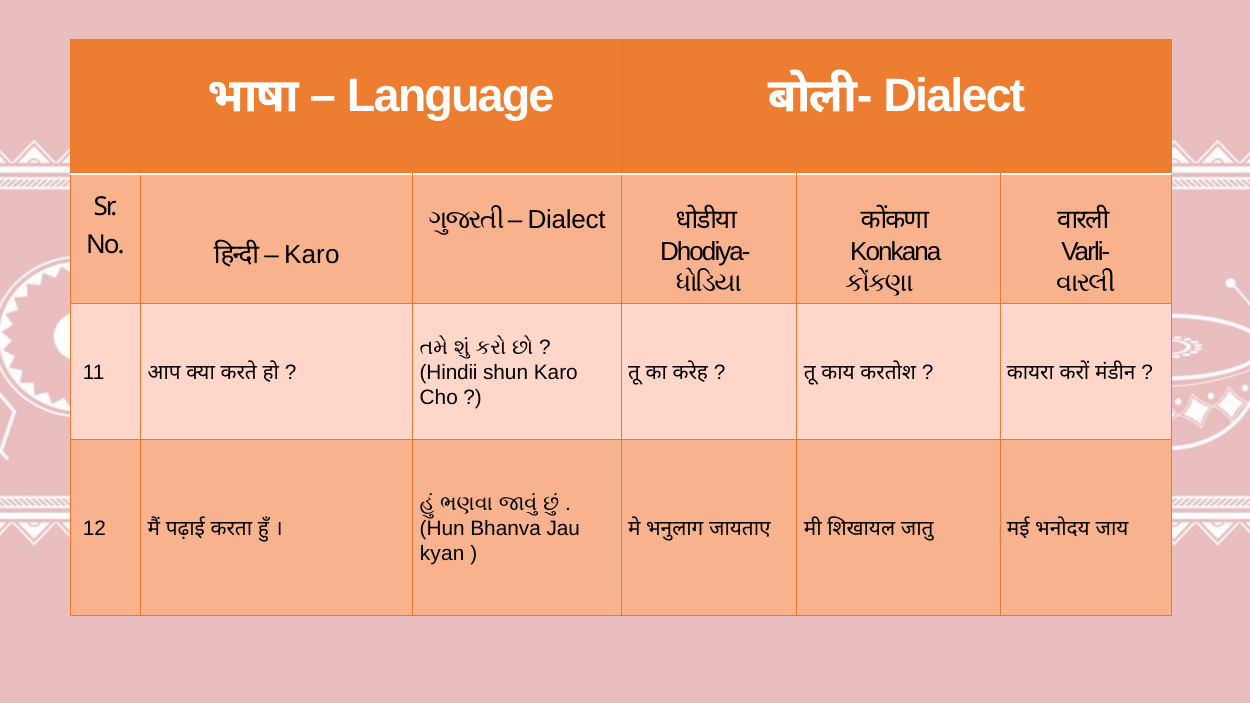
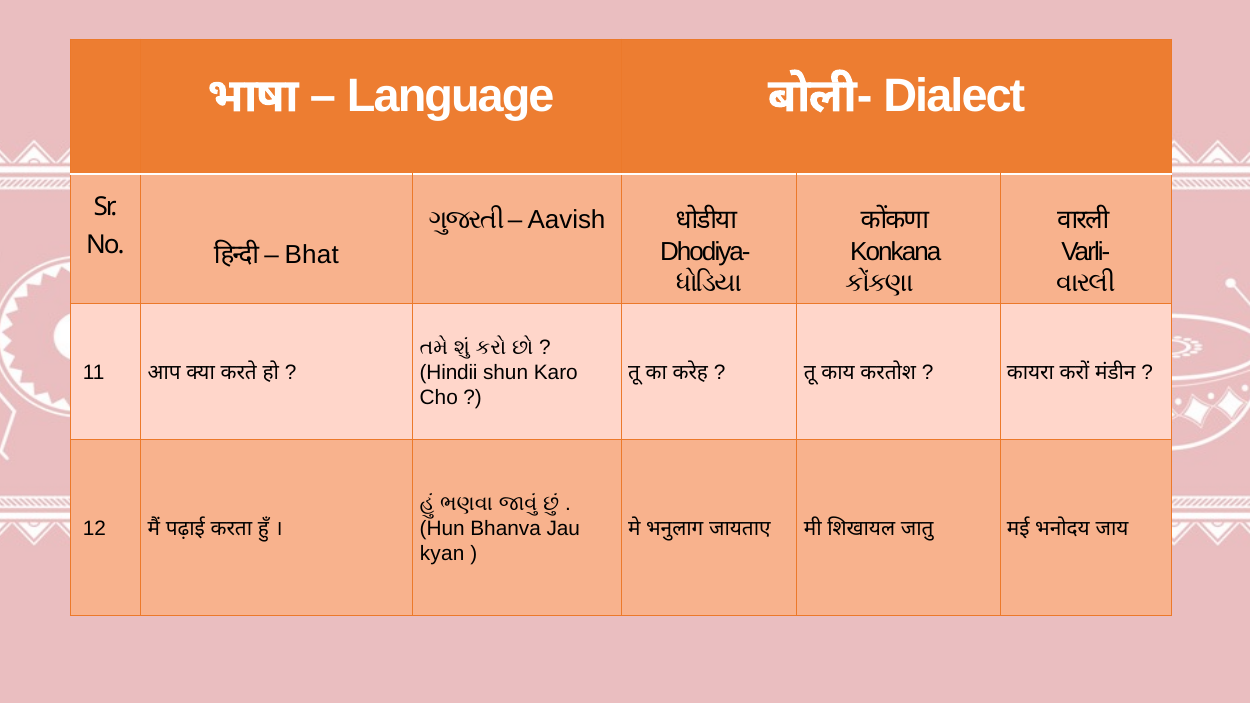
Dialect at (567, 220): Dialect -> Aavish
Karo at (312, 255): Karo -> Bhat
